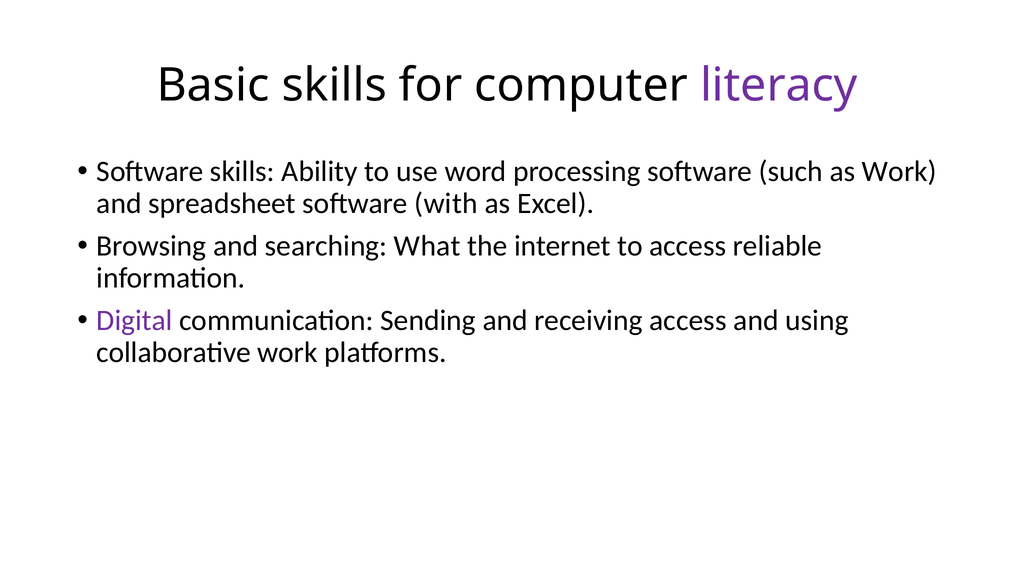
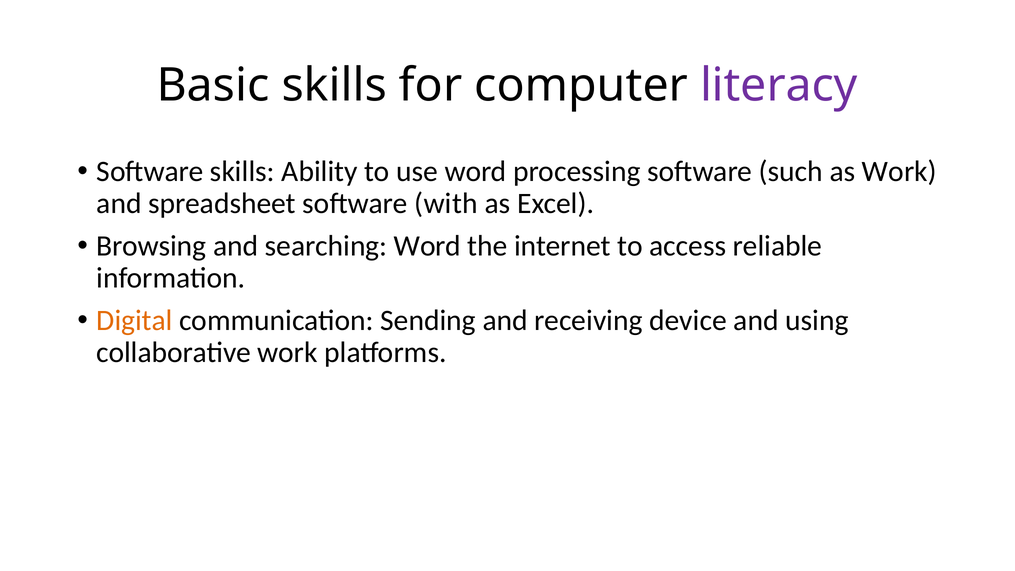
searching What: What -> Word
Digital colour: purple -> orange
receiving access: access -> device
